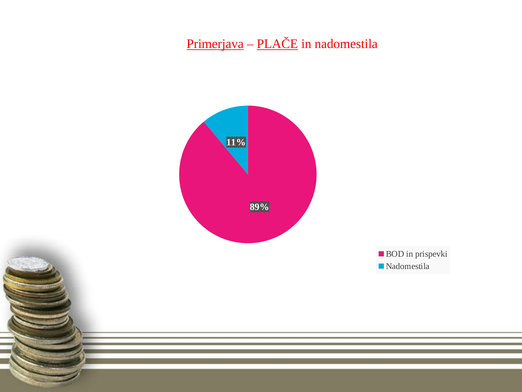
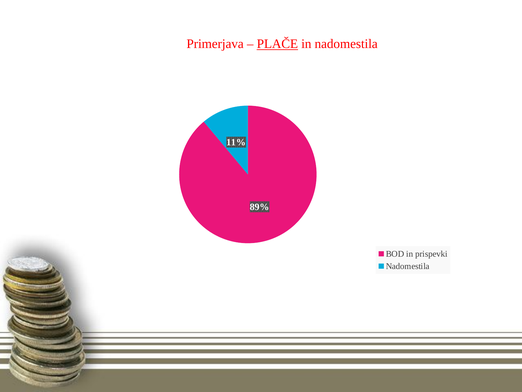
Primerjava underline: present -> none
